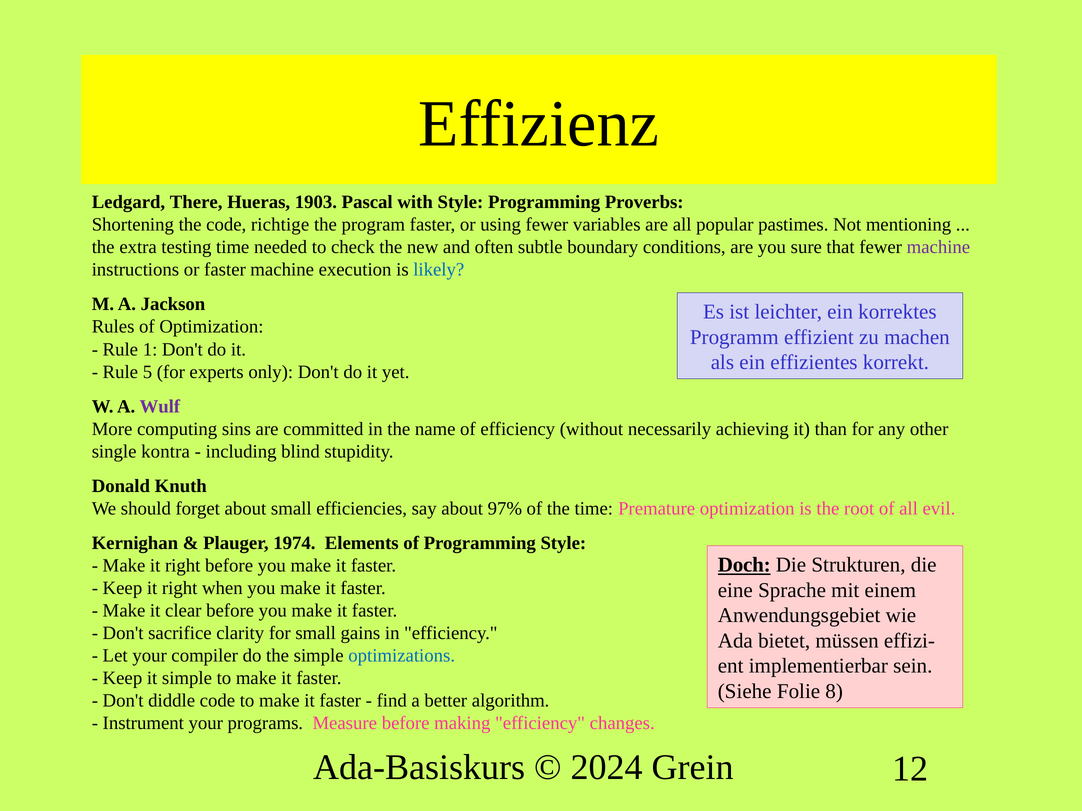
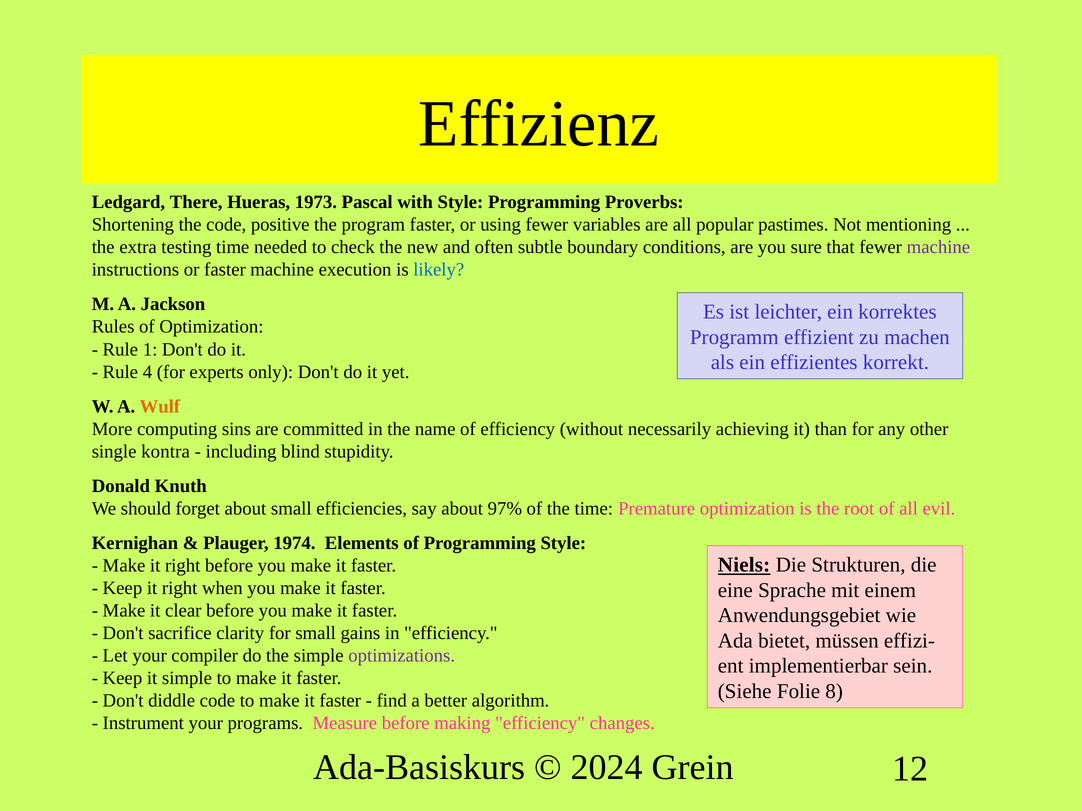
1903: 1903 -> 1973
richtige: richtige -> positive
5: 5 -> 4
Wulf colour: purple -> orange
Doch: Doch -> Niels
optimizations colour: blue -> purple
